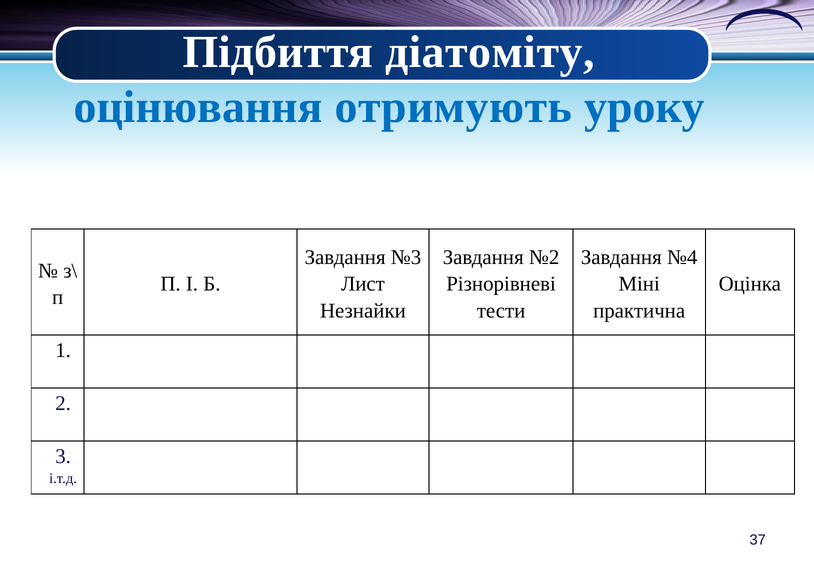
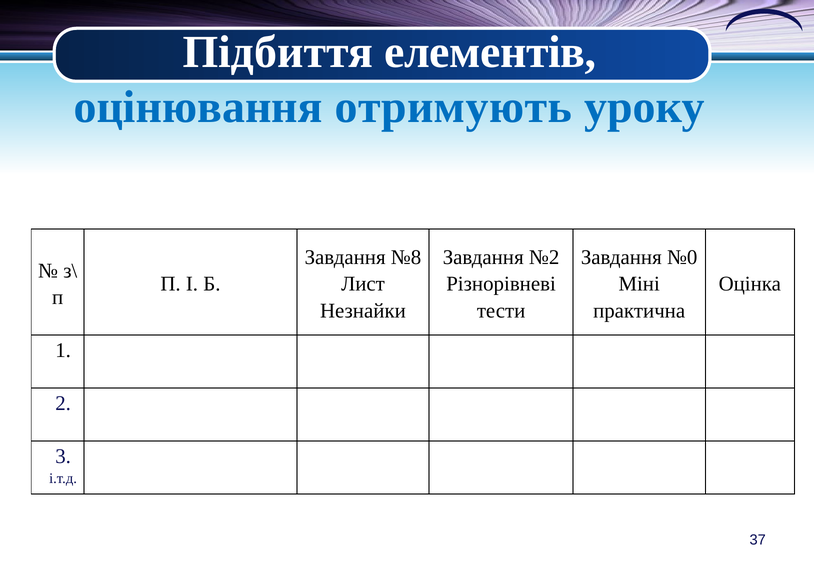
діатоміту: діатоміту -> елементів
№3: №3 -> №8
№4: №4 -> №0
